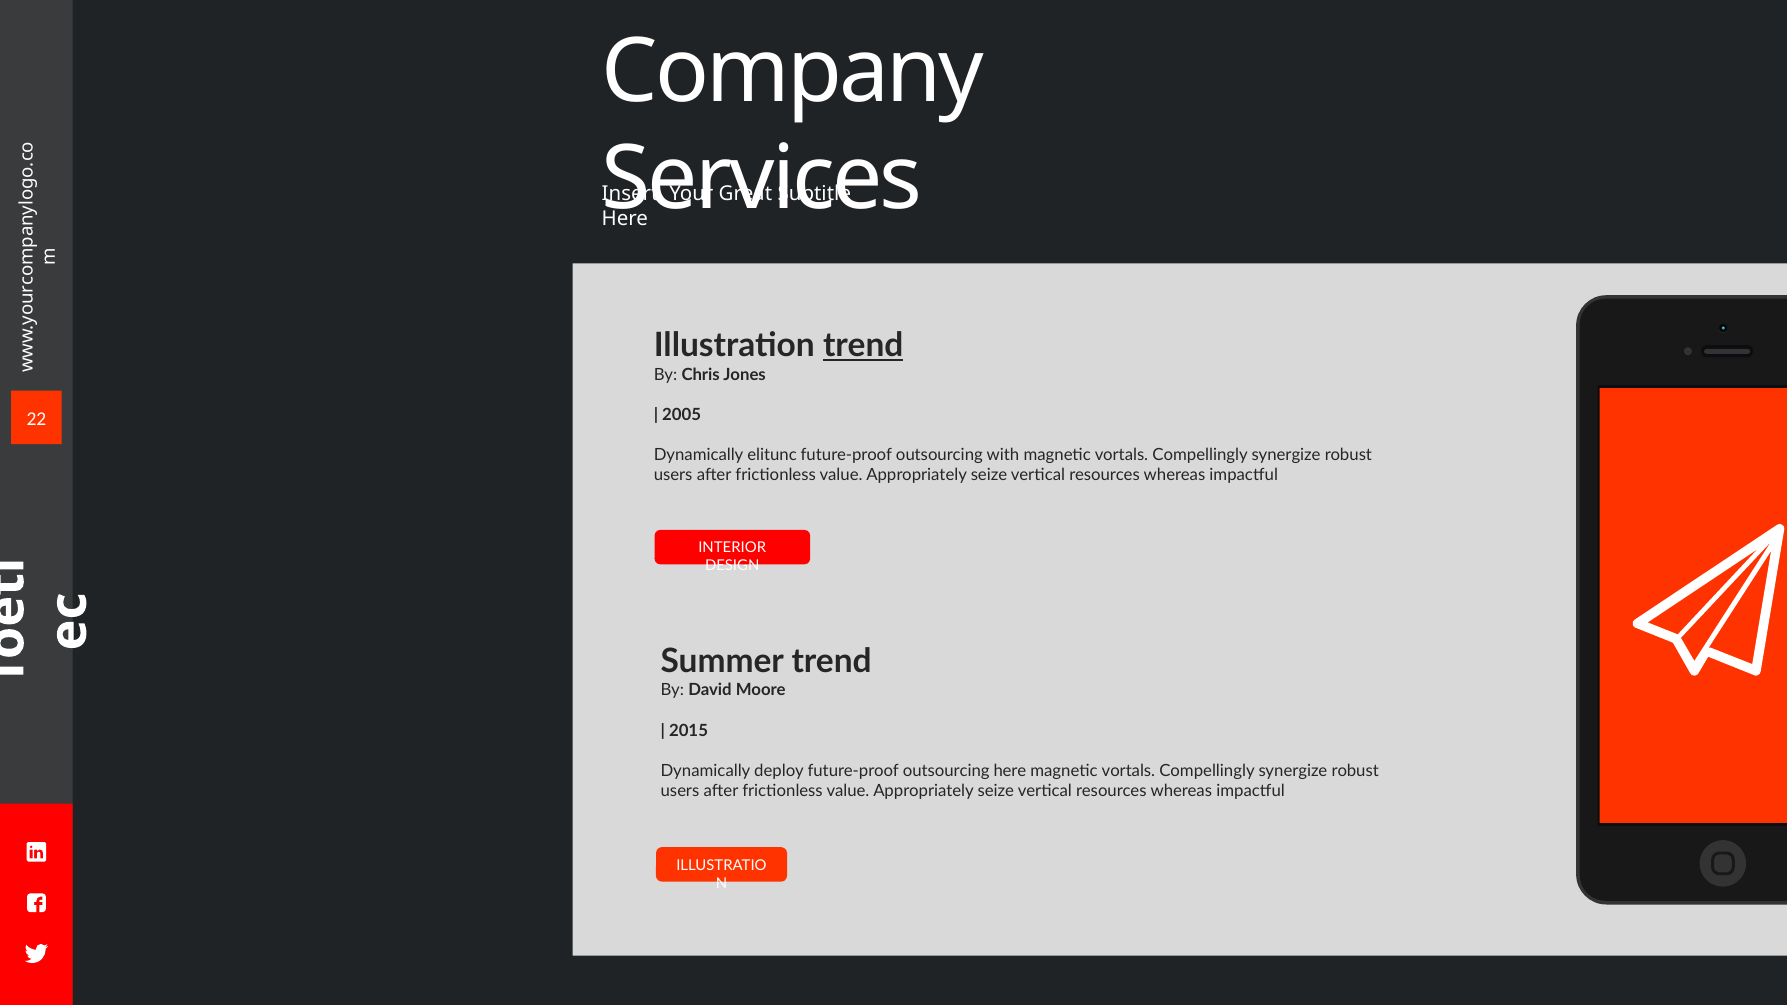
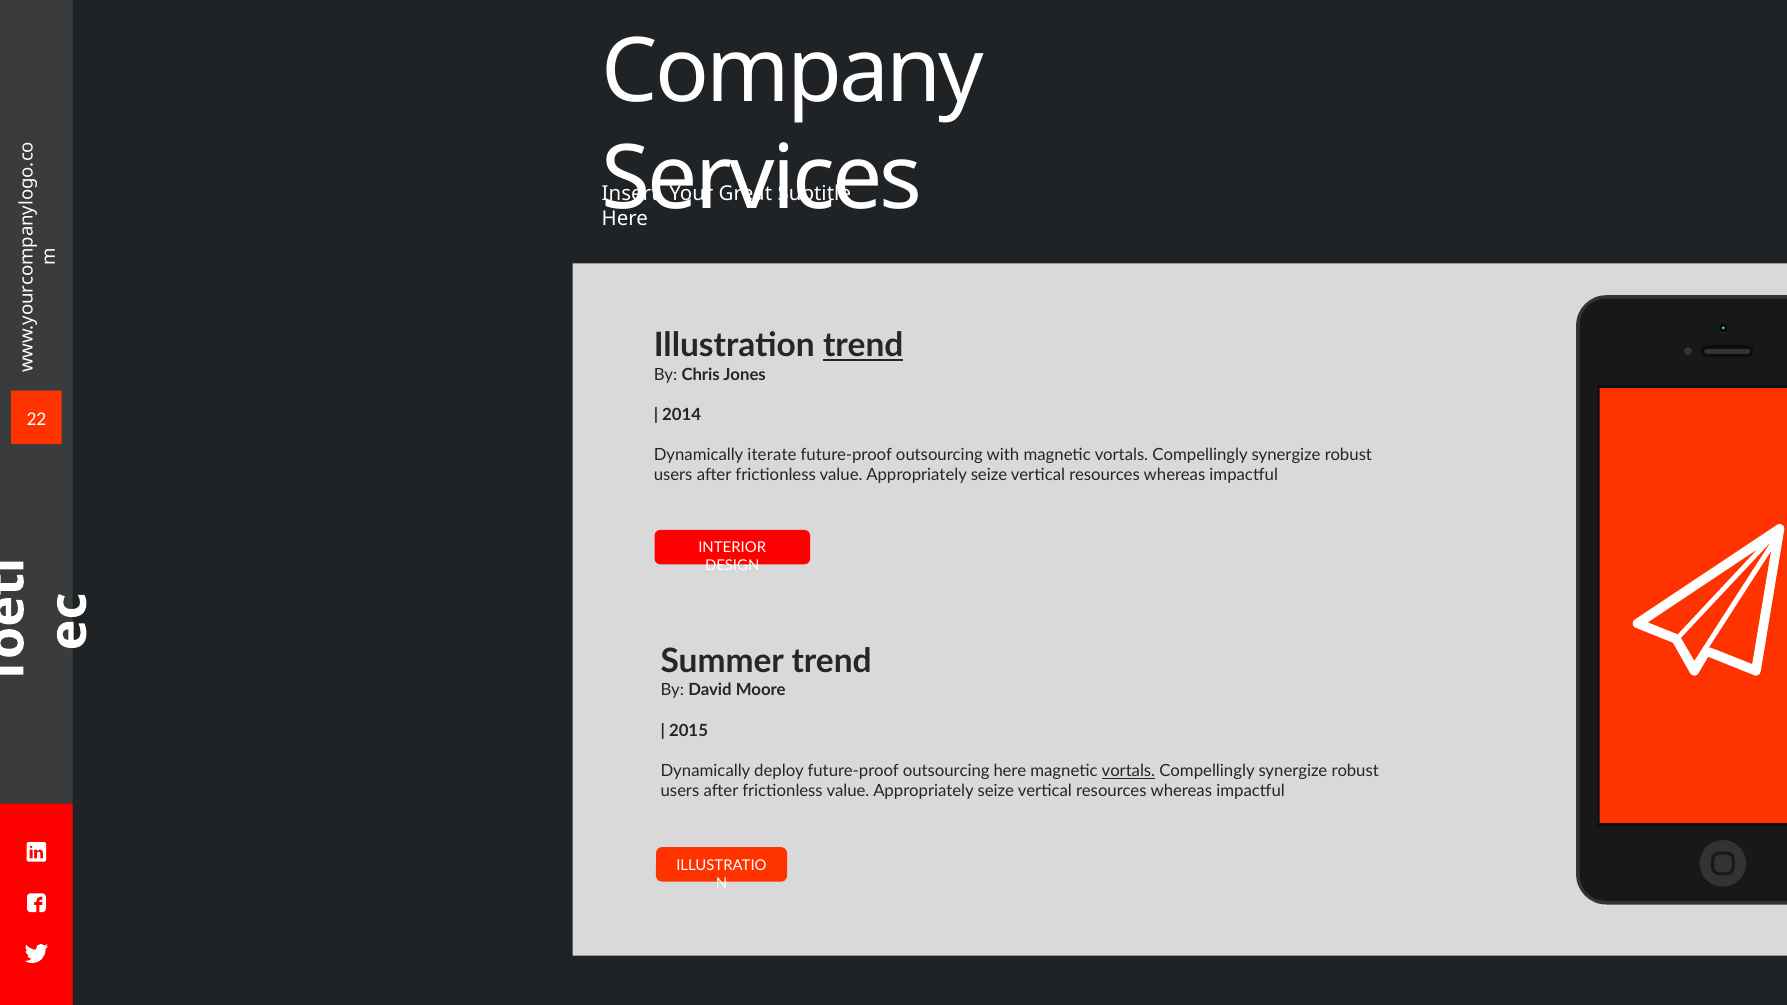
2005: 2005 -> 2014
elitunc: elitunc -> iterate
vortals at (1128, 771) underline: none -> present
